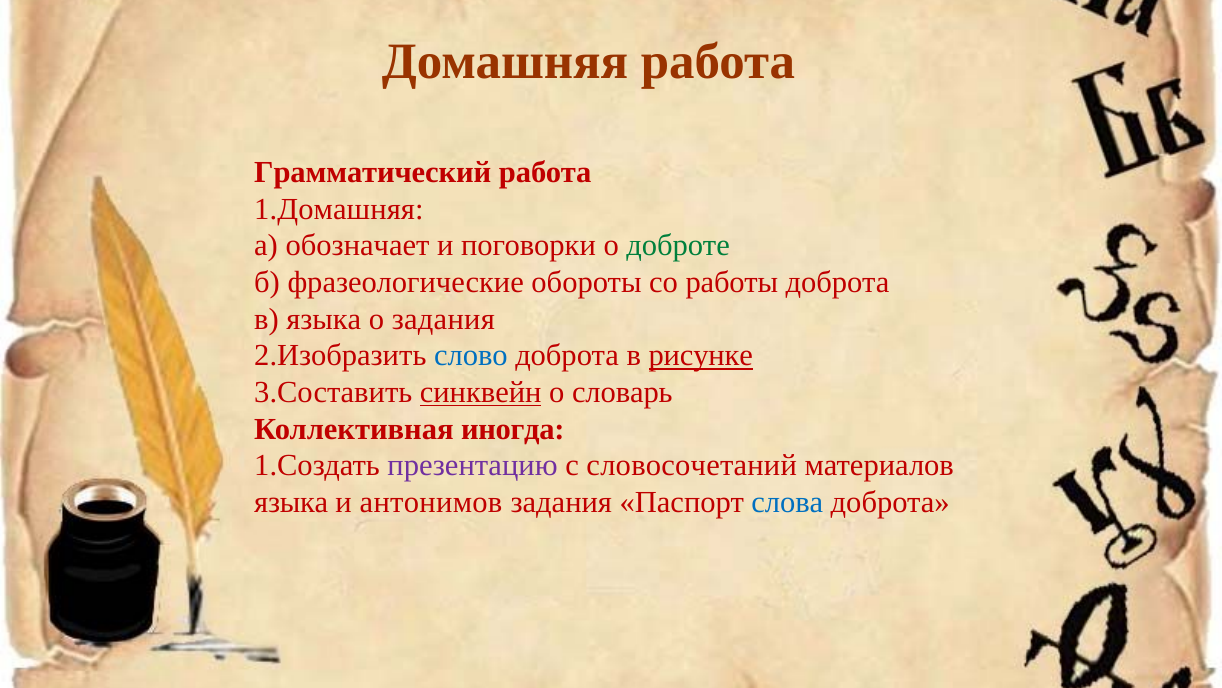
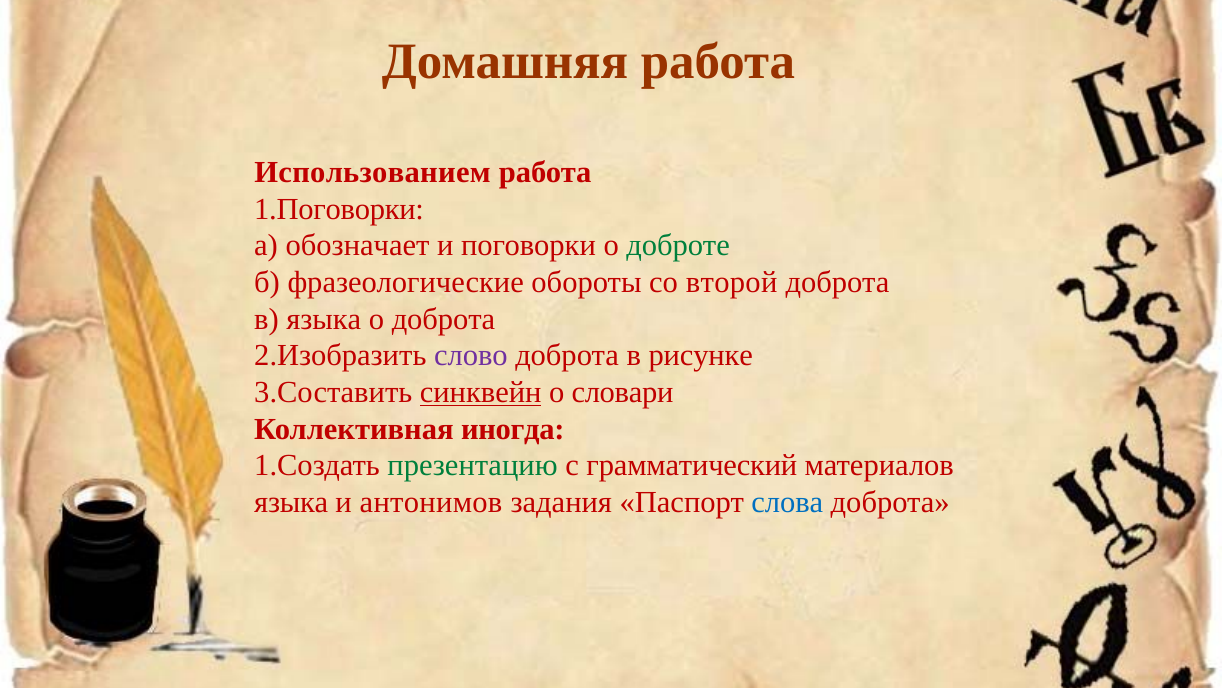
Грамматический: Грамматический -> Использованием
1.Домашняя: 1.Домашняя -> 1.Поговорки
работы: работы -> второй
о задания: задания -> доброта
слово colour: blue -> purple
рисунке underline: present -> none
словарь: словарь -> словари
презентацию colour: purple -> green
словосочетаний: словосочетаний -> грамматический
